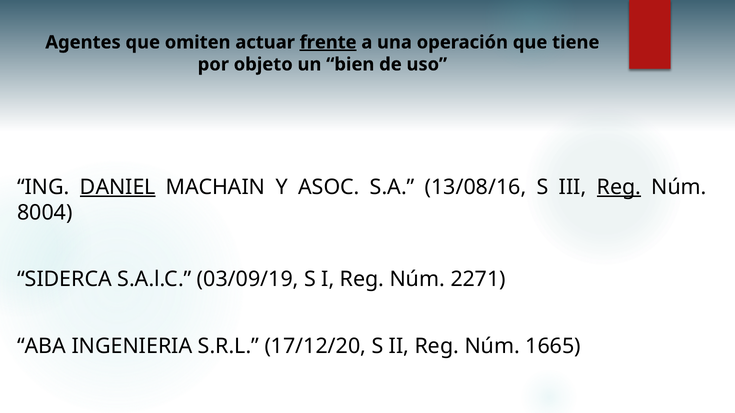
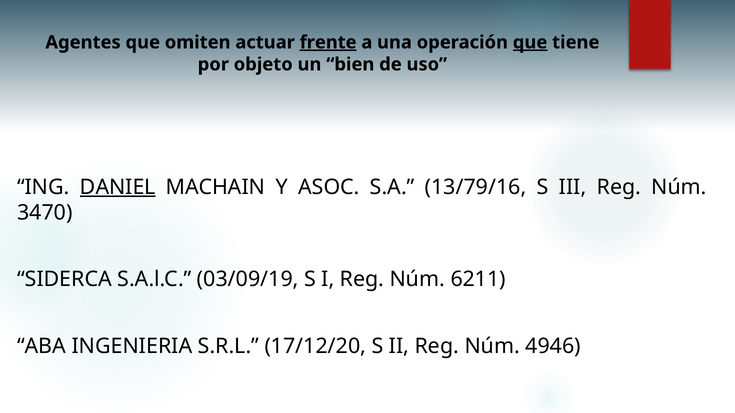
que at (530, 42) underline: none -> present
13/08/16: 13/08/16 -> 13/79/16
Reg at (619, 187) underline: present -> none
8004: 8004 -> 3470
2271: 2271 -> 6211
1665: 1665 -> 4946
